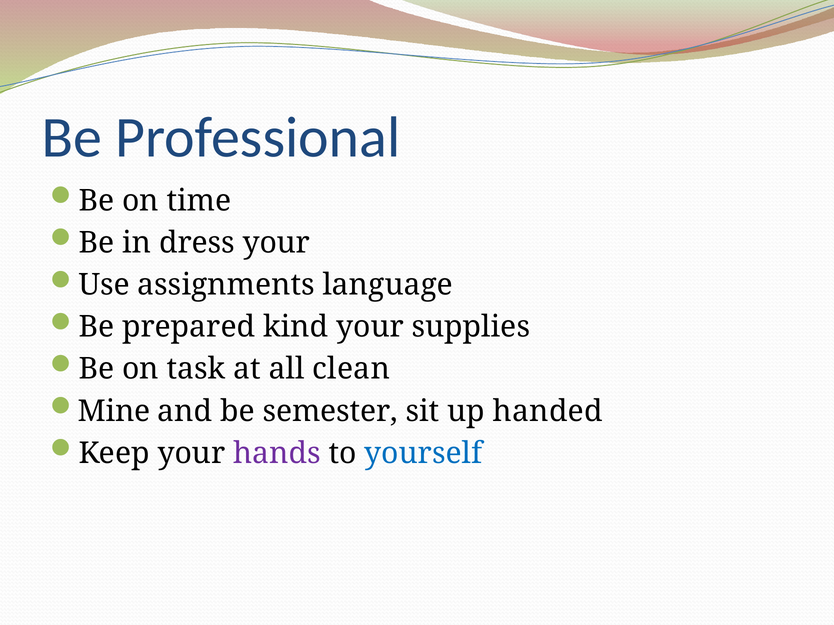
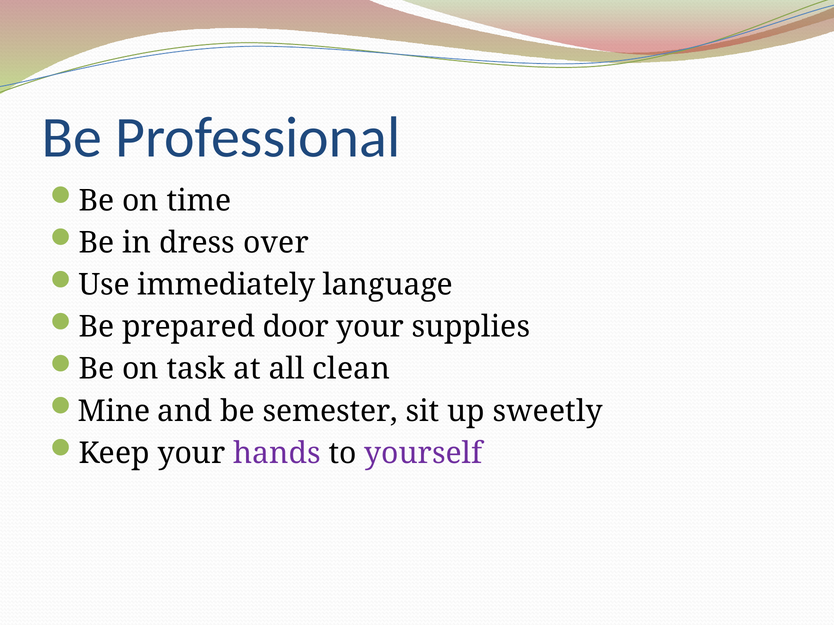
dress your: your -> over
assignments: assignments -> immediately
kind: kind -> door
handed: handed -> sweetly
yourself colour: blue -> purple
